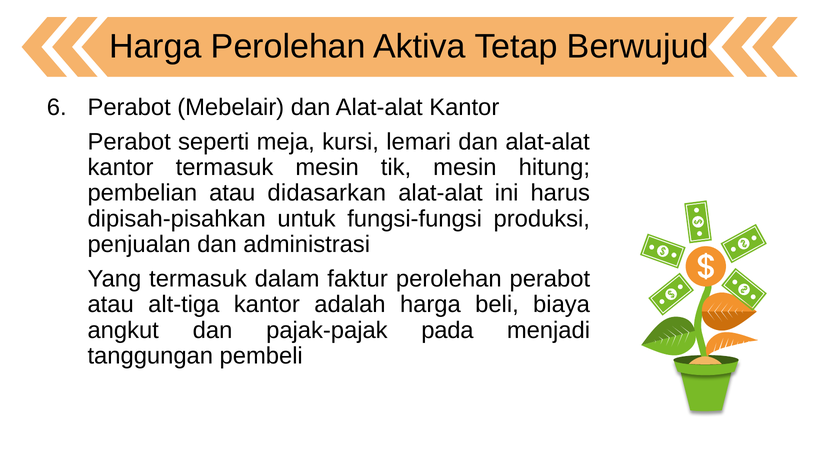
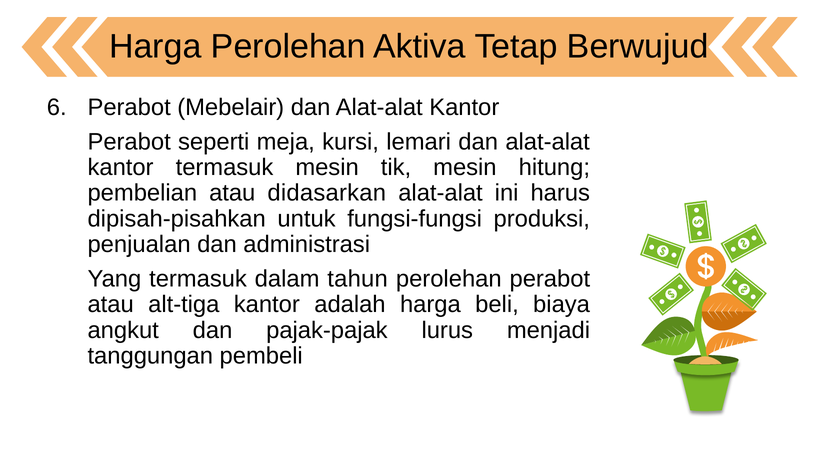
faktur: faktur -> tahun
pada: pada -> lurus
